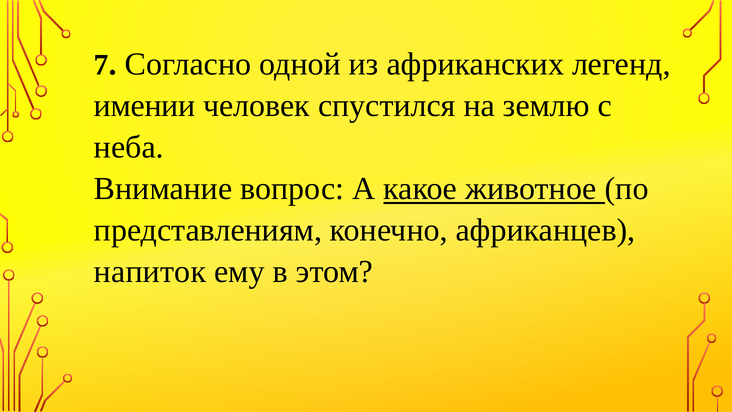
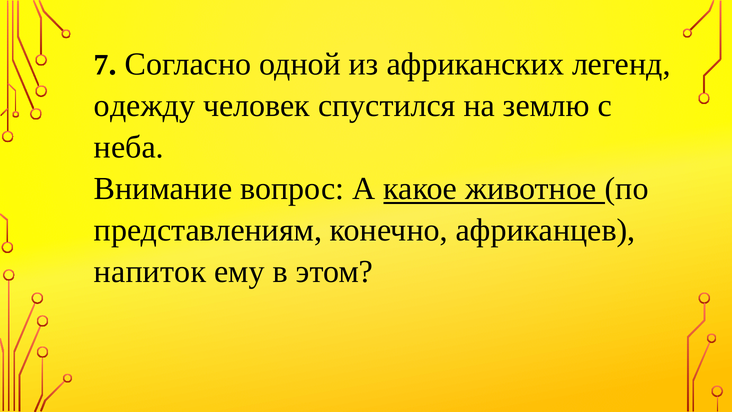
имении: имении -> одежду
